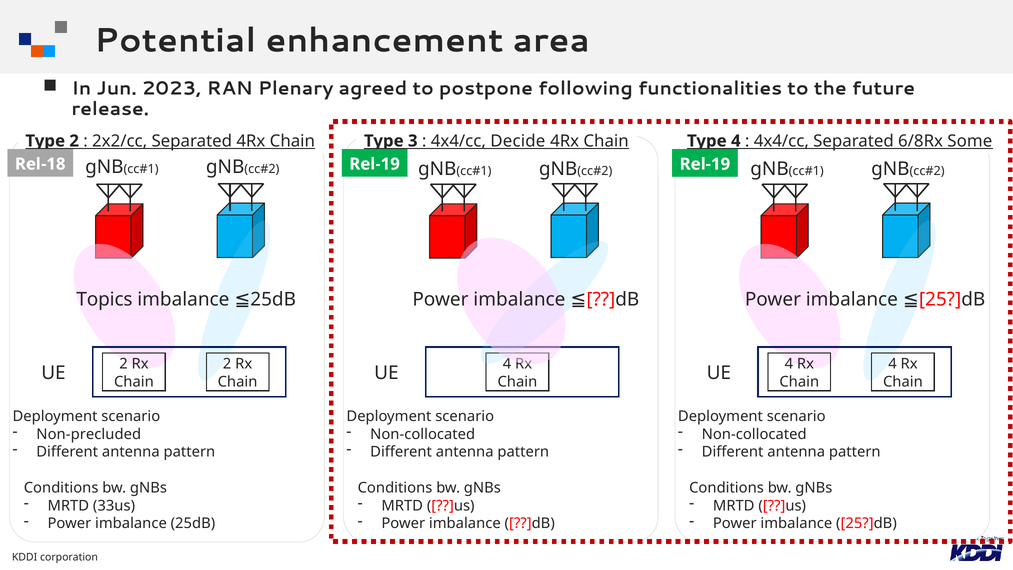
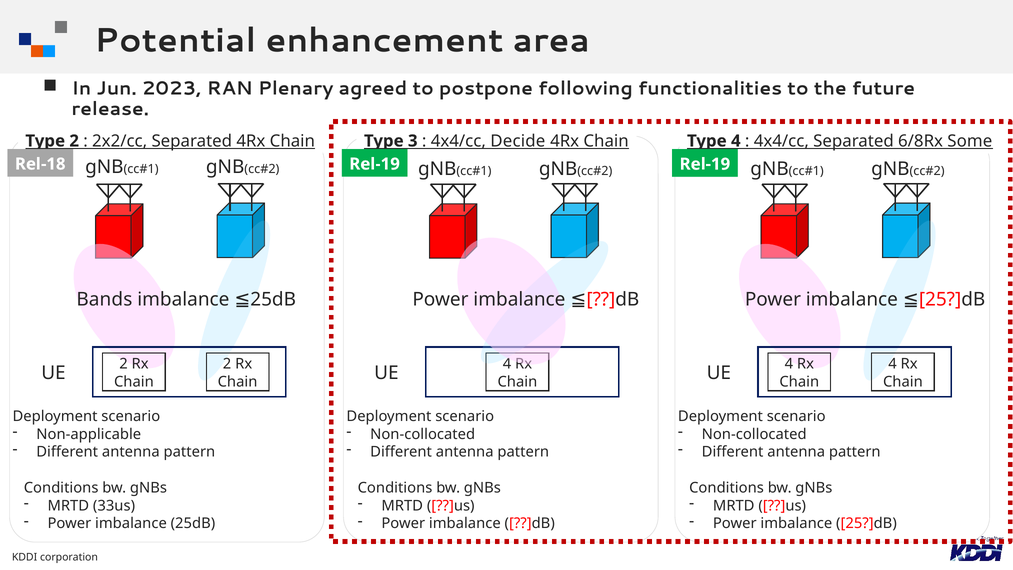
Topics: Topics -> Bands
Non-precluded: Non-precluded -> Non-applicable
